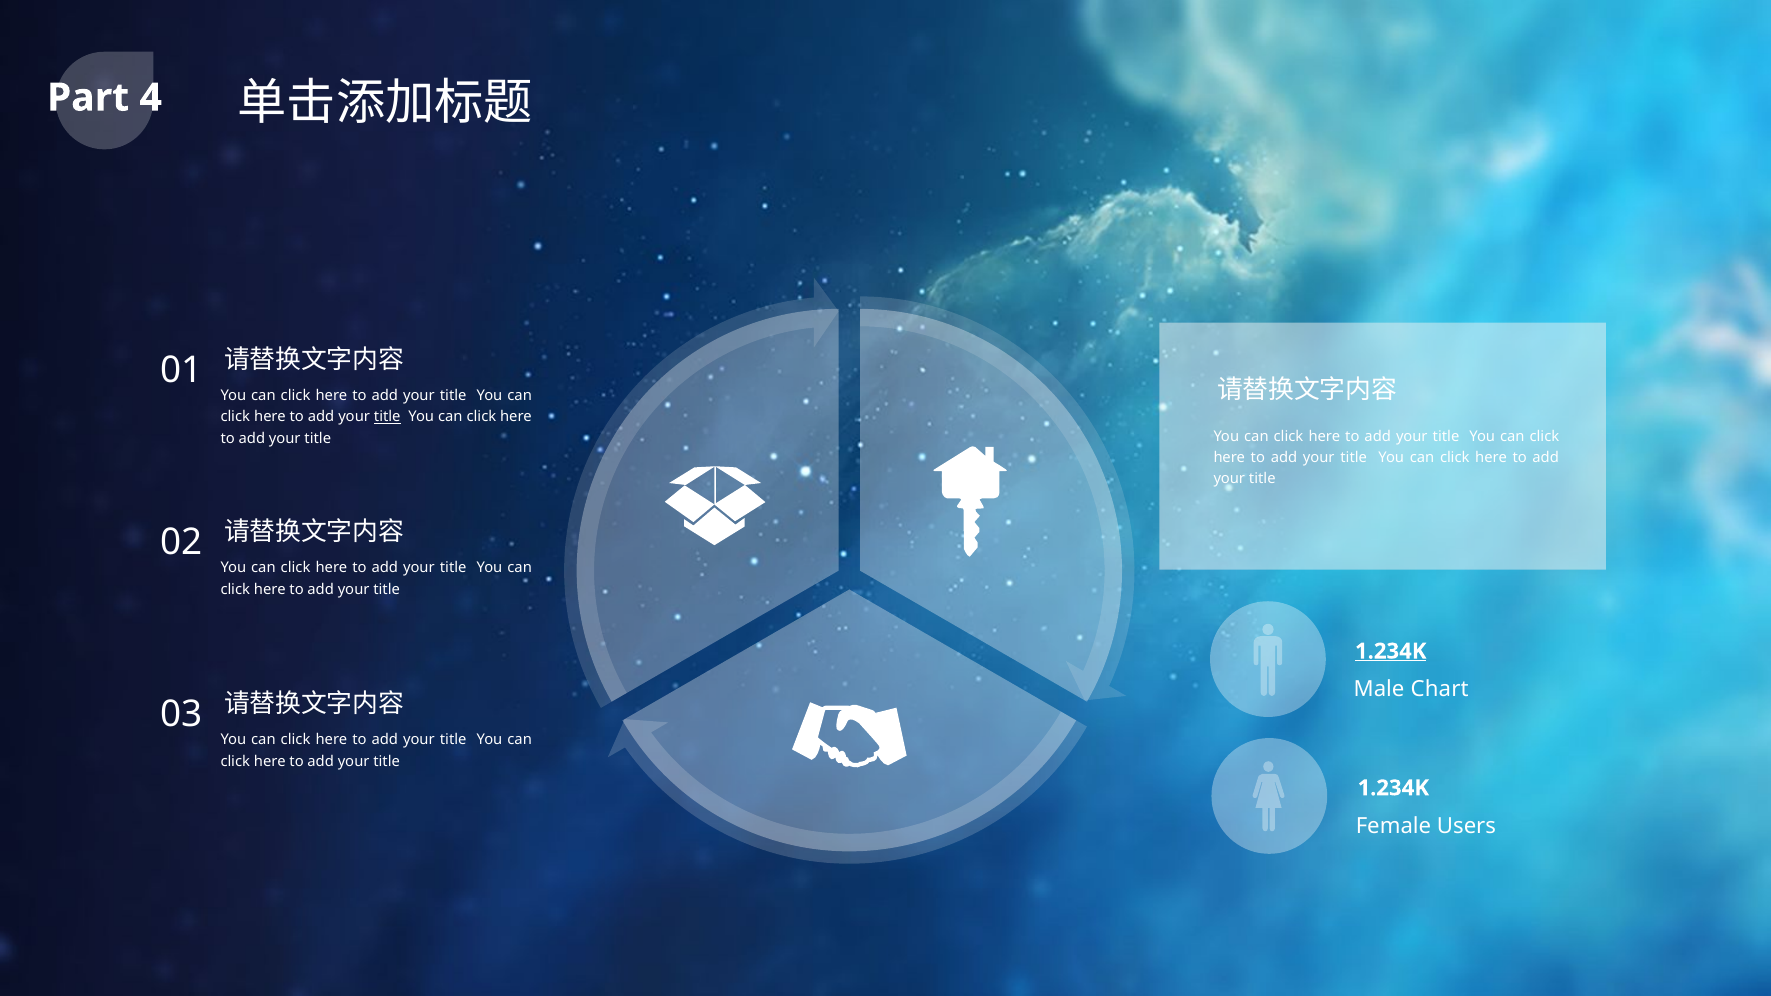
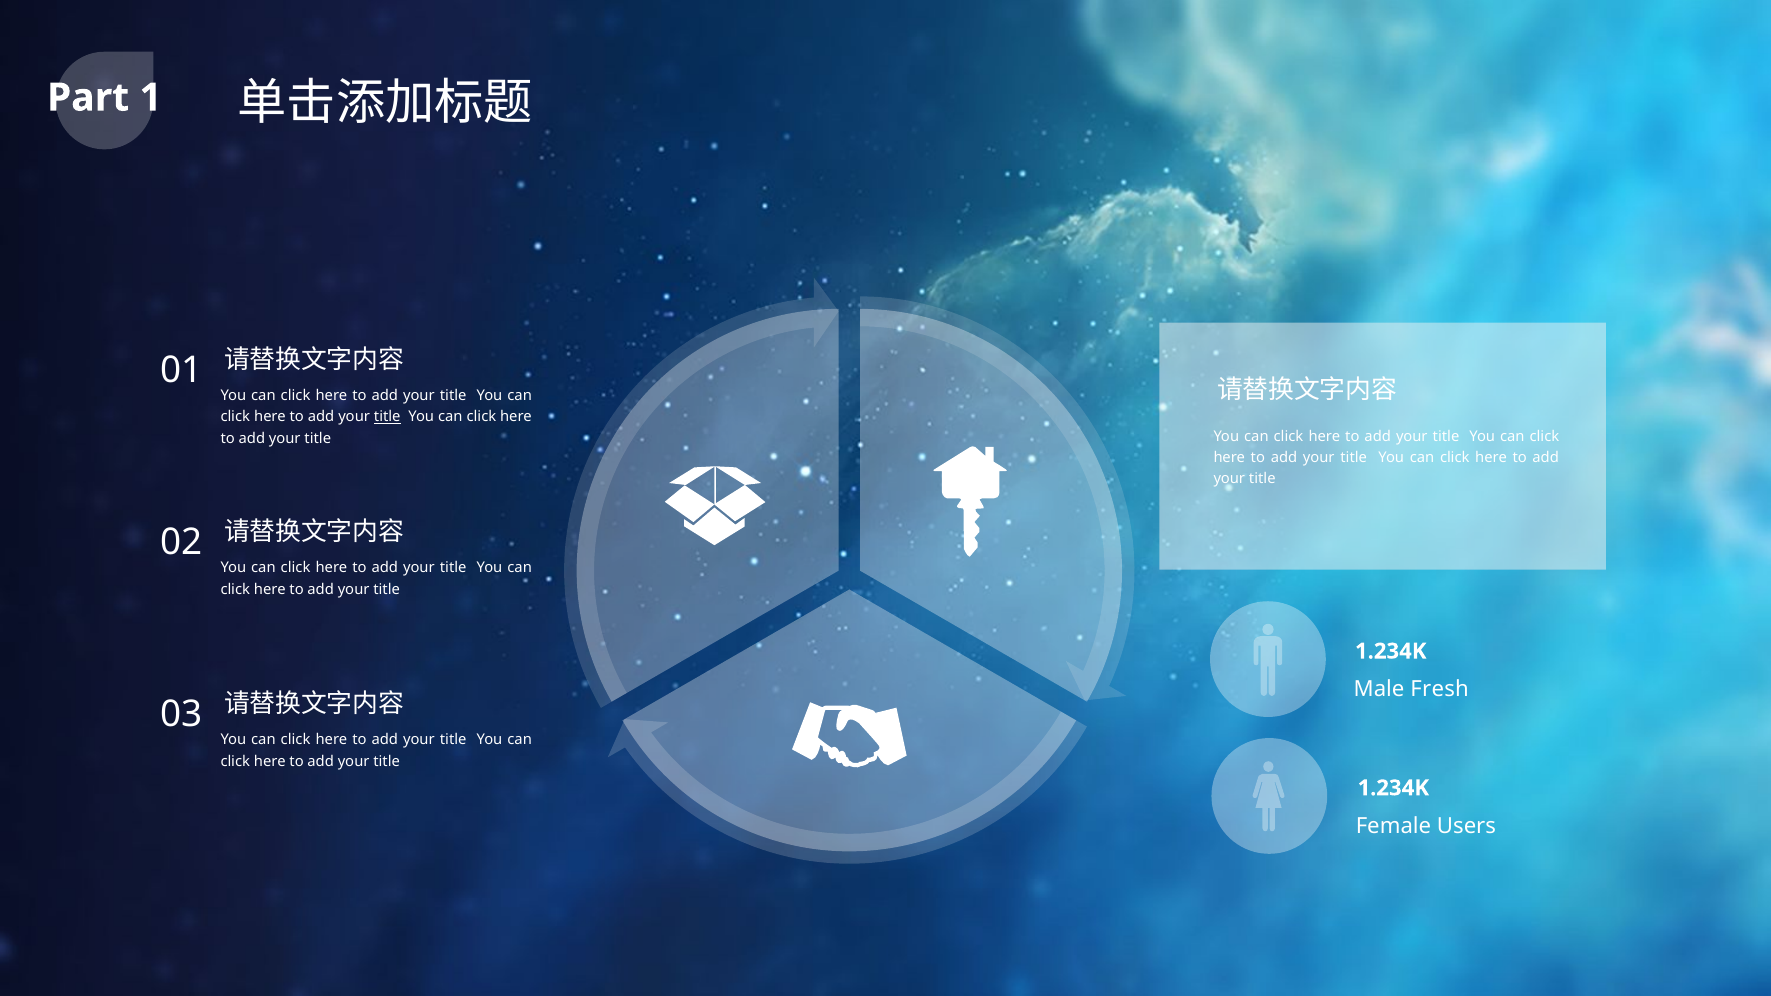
4: 4 -> 1
1.234K at (1391, 651) underline: present -> none
Chart: Chart -> Fresh
